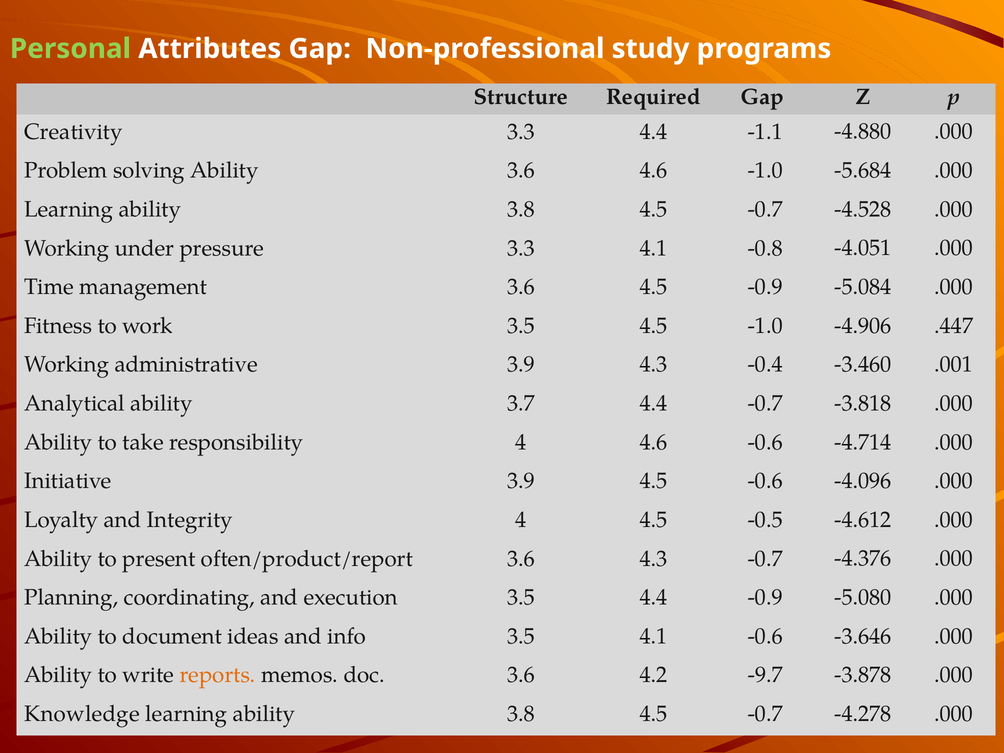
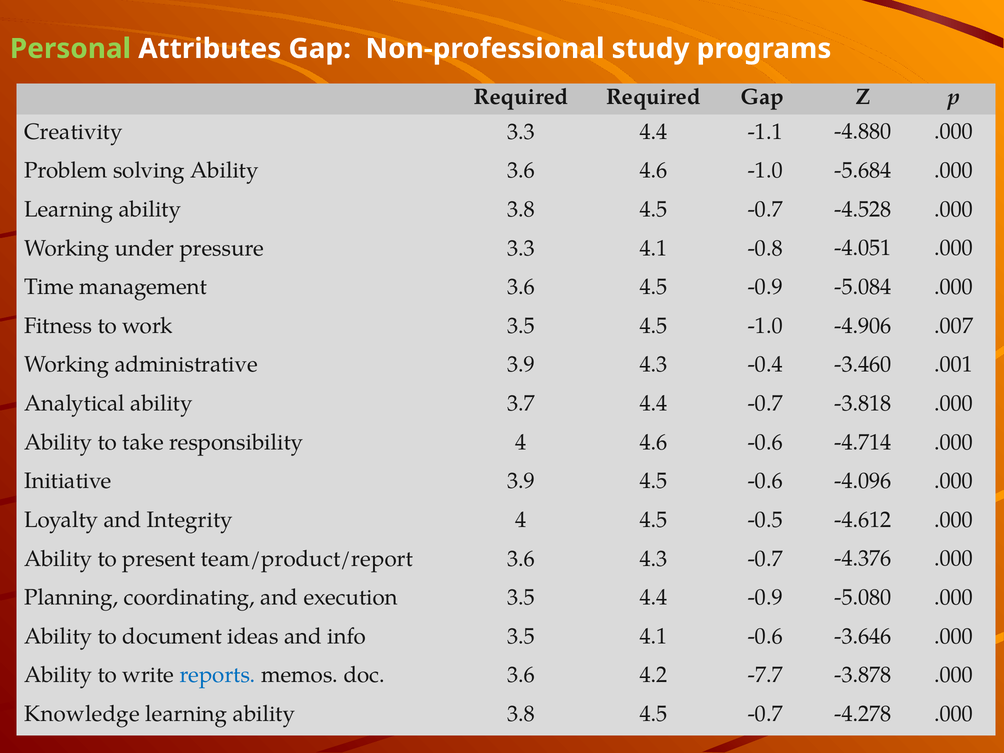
Structure at (521, 97): Structure -> Required
.447: .447 -> .007
often/product/report: often/product/report -> team/product/report
reports colour: orange -> blue
-9.7: -9.7 -> -7.7
